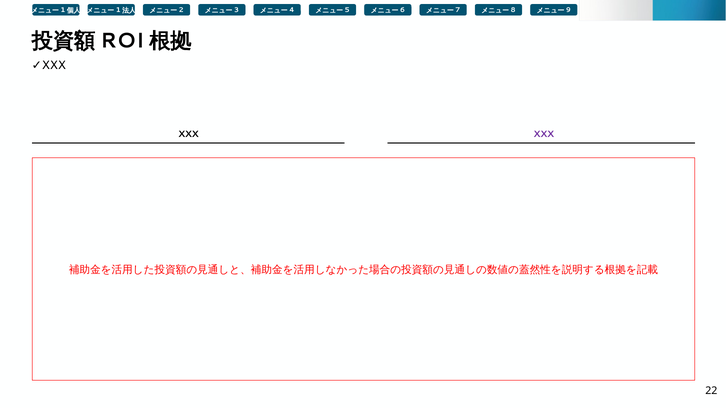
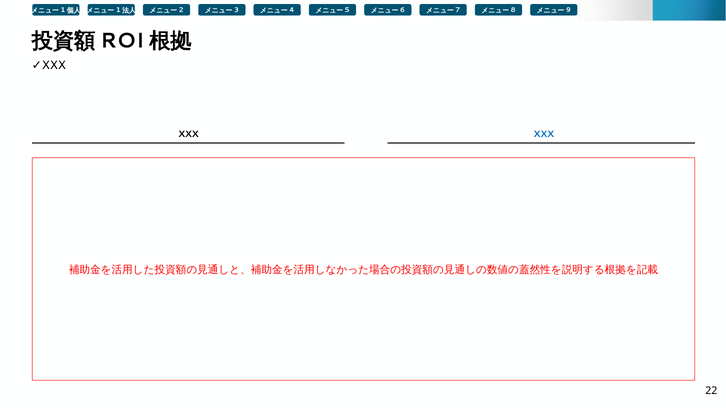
XXX at (544, 135) colour: purple -> blue
